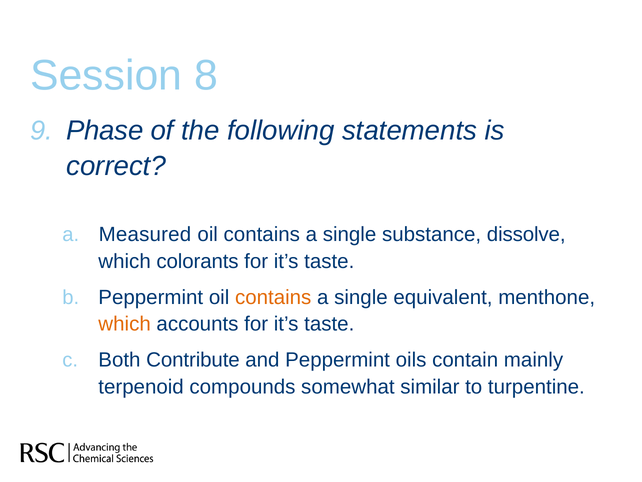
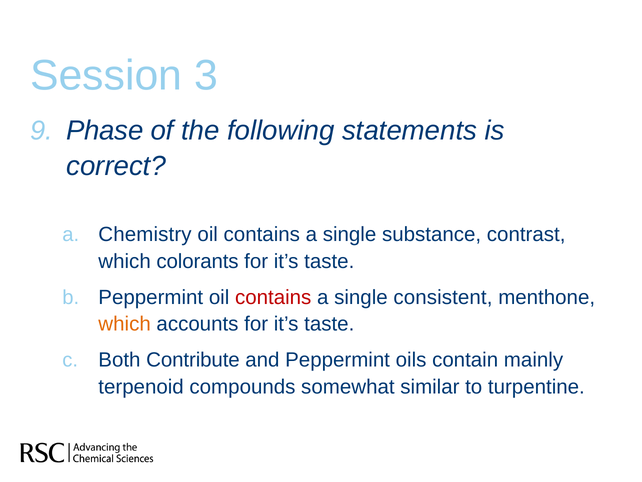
8: 8 -> 3
Measured: Measured -> Chemistry
dissolve: dissolve -> contrast
contains at (273, 297) colour: orange -> red
equivalent: equivalent -> consistent
